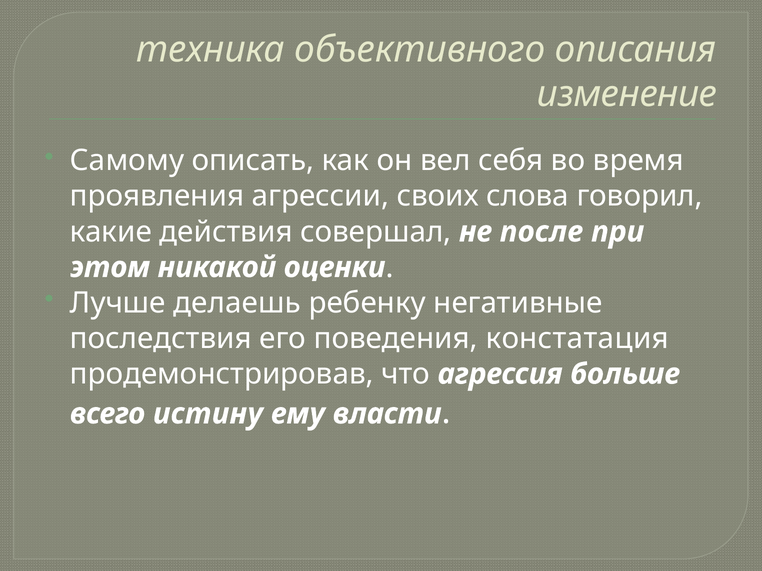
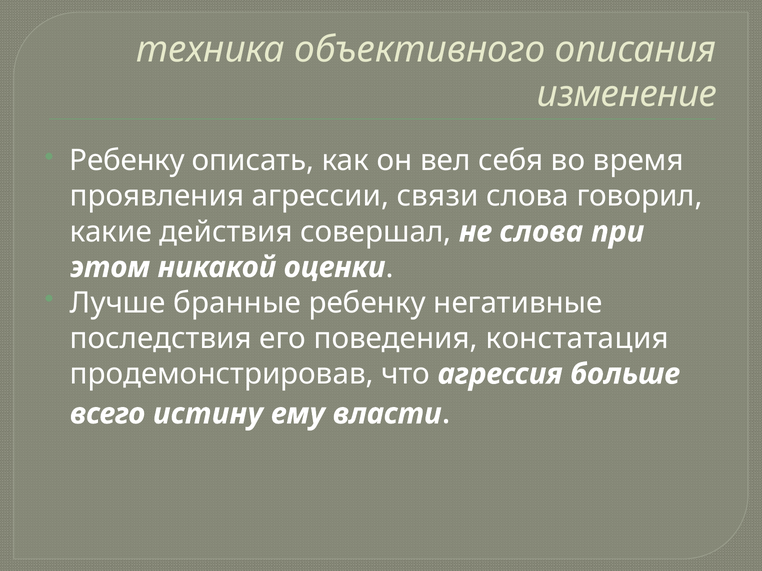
Самому at (127, 161): Самому -> Ребенку
своих: своих -> связи
не после: после -> слова
делаешь: делаешь -> бранные
